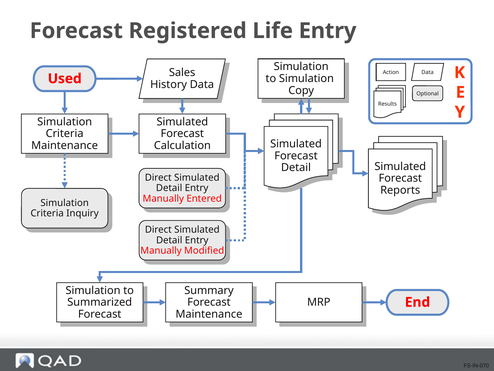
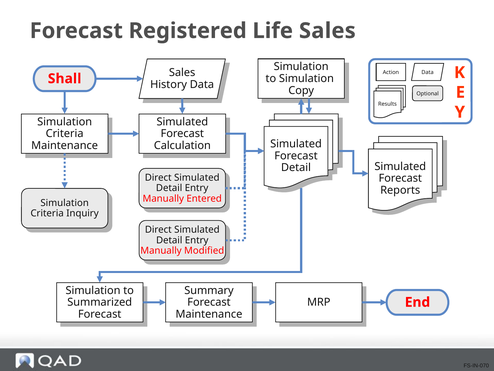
Life Entry: Entry -> Sales
Used: Used -> Shall
